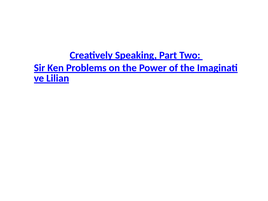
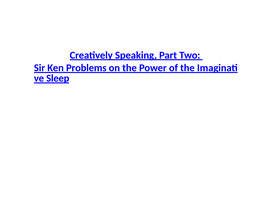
Lilian: Lilian -> Sleep
